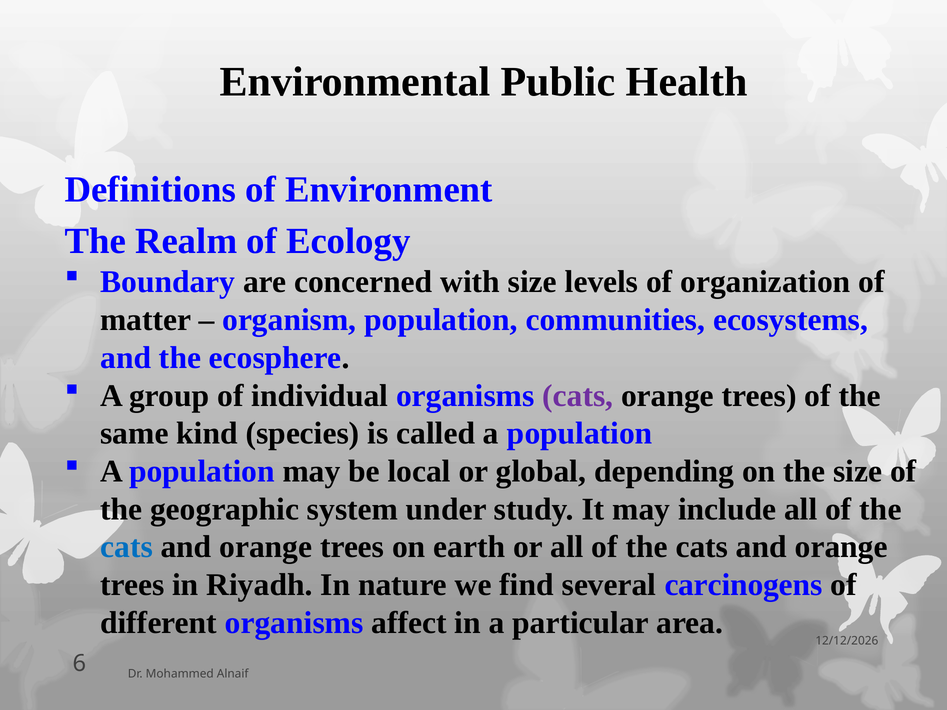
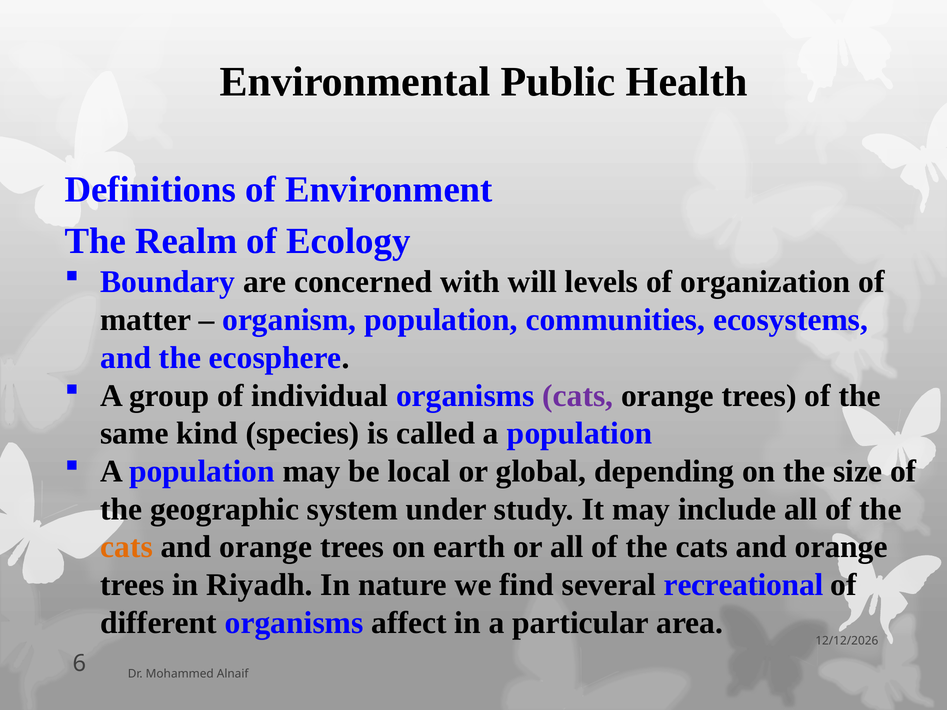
with size: size -> will
cats at (127, 547) colour: blue -> orange
carcinogens: carcinogens -> recreational
